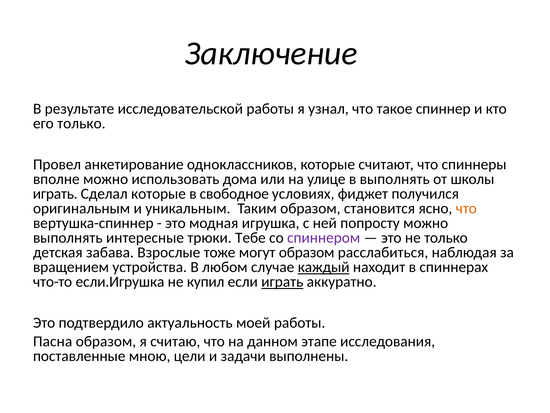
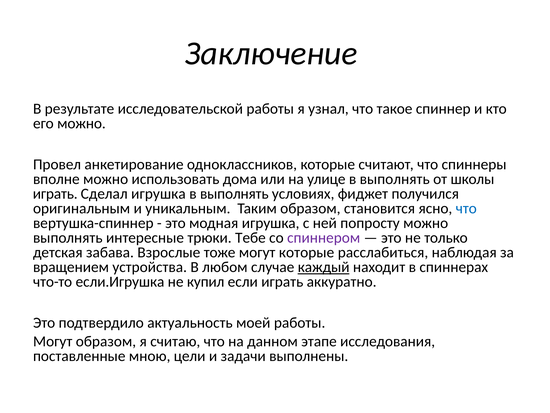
его только: только -> можно
Сделал которые: которые -> игрушка
свободное at (234, 193): свободное -> выполнять
что at (466, 208) colour: orange -> blue
могут образом: образом -> которые
играть at (282, 282) underline: present -> none
Пасна at (53, 341): Пасна -> Могут
